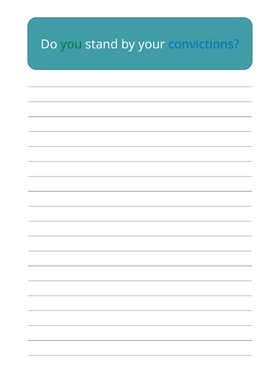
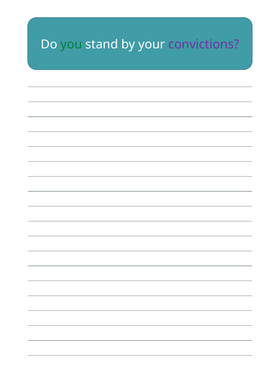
convictions colour: blue -> purple
